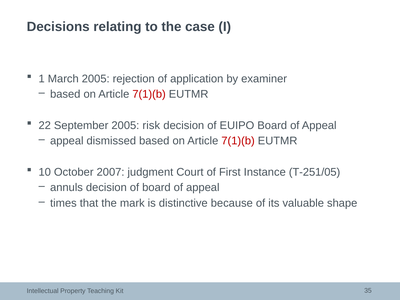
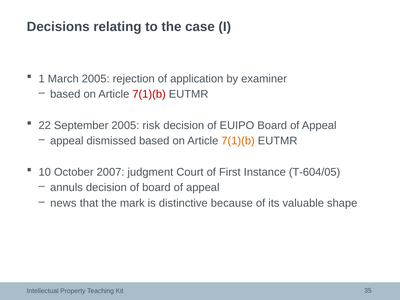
7(1)(b at (238, 141) colour: red -> orange
T-251/05: T-251/05 -> T-604/05
times: times -> news
